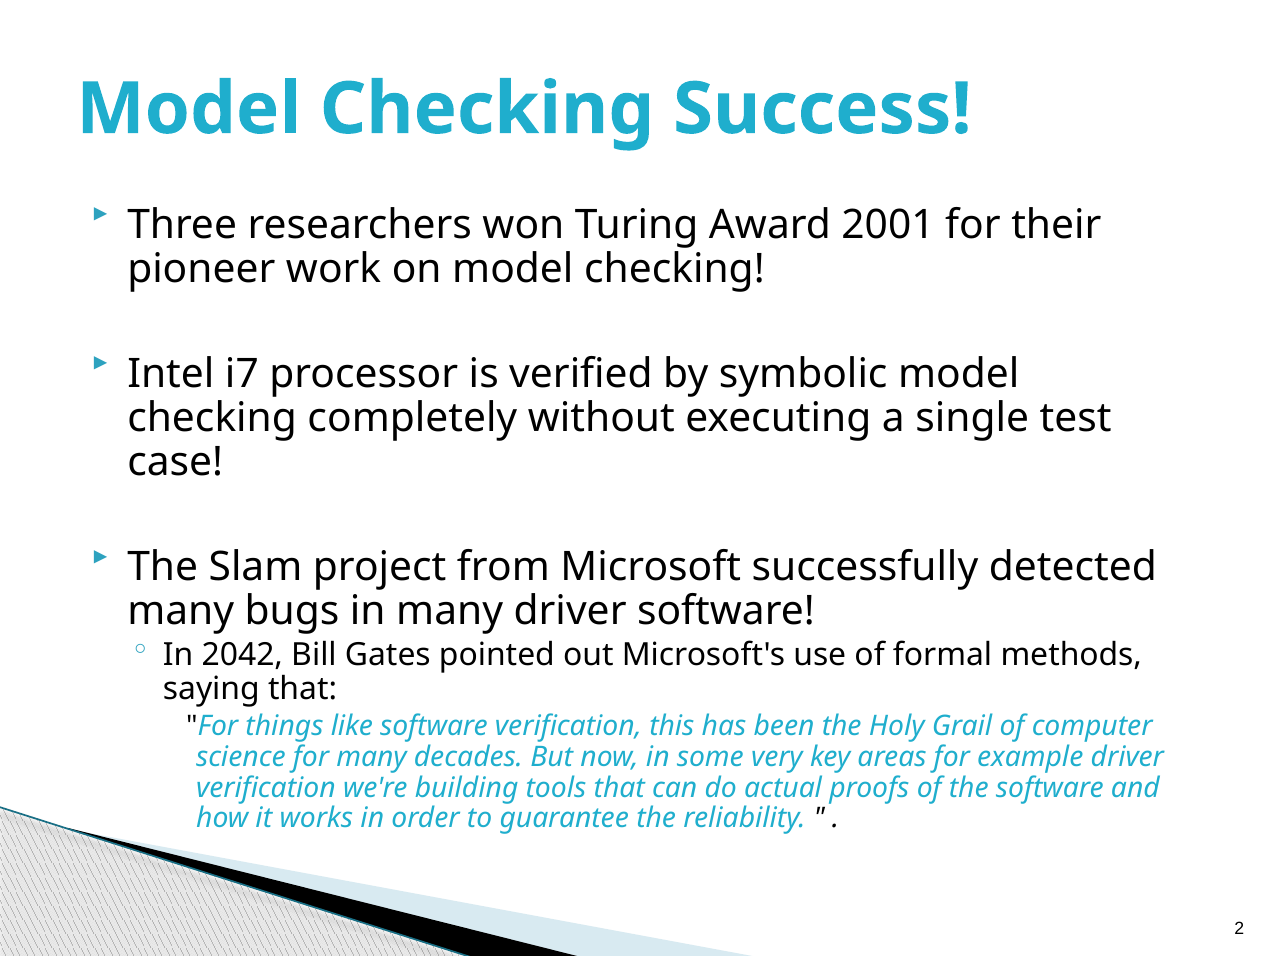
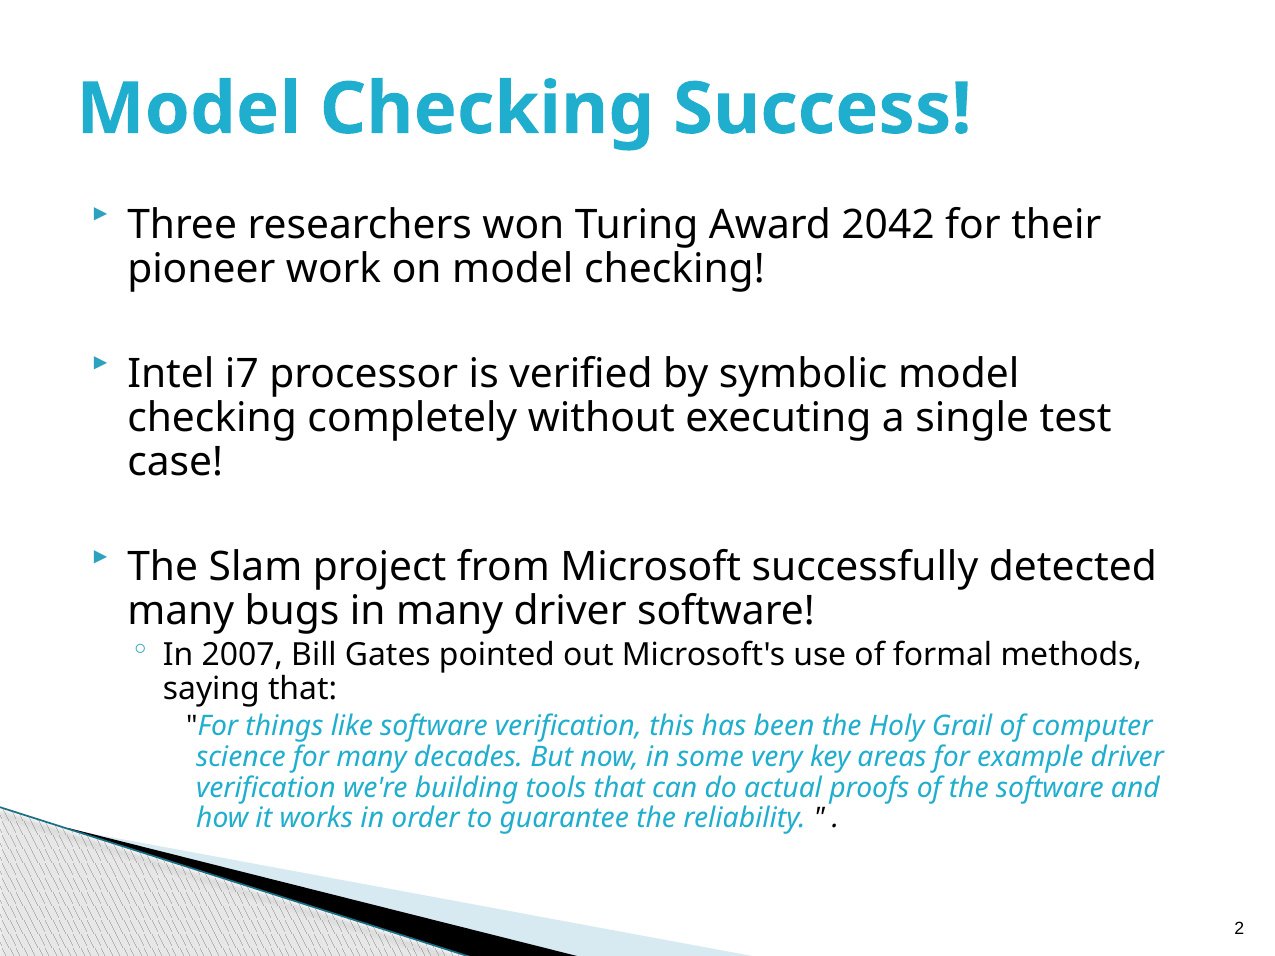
2001: 2001 -> 2042
2042: 2042 -> 2007
